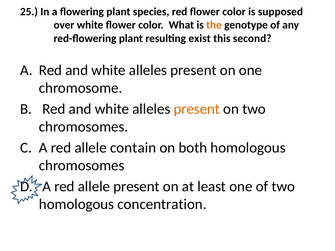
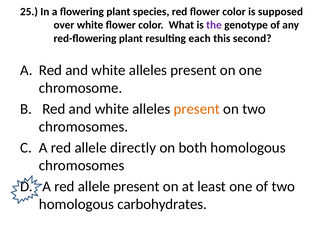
the colour: orange -> purple
exist: exist -> each
contain: contain -> directly
concentration: concentration -> carbohydrates
